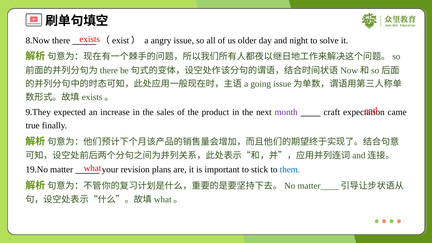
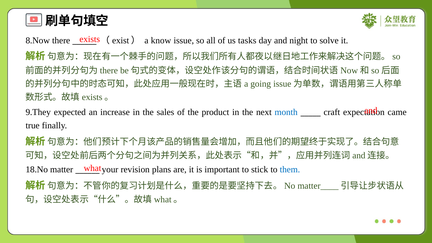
angry: angry -> know
older: older -> tasks
month colour: purple -> blue
19.No: 19.No -> 18.No
